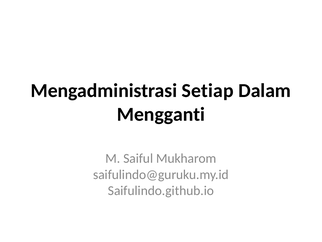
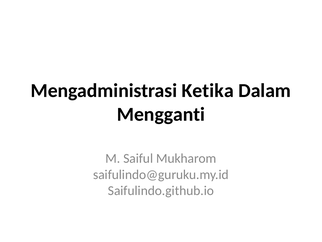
Setiap: Setiap -> Ketika
